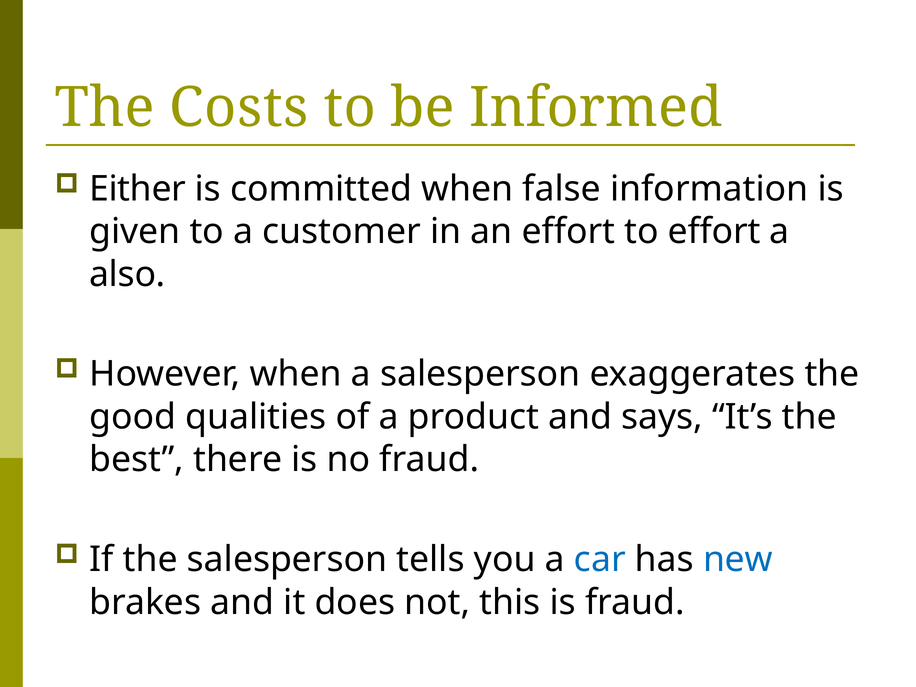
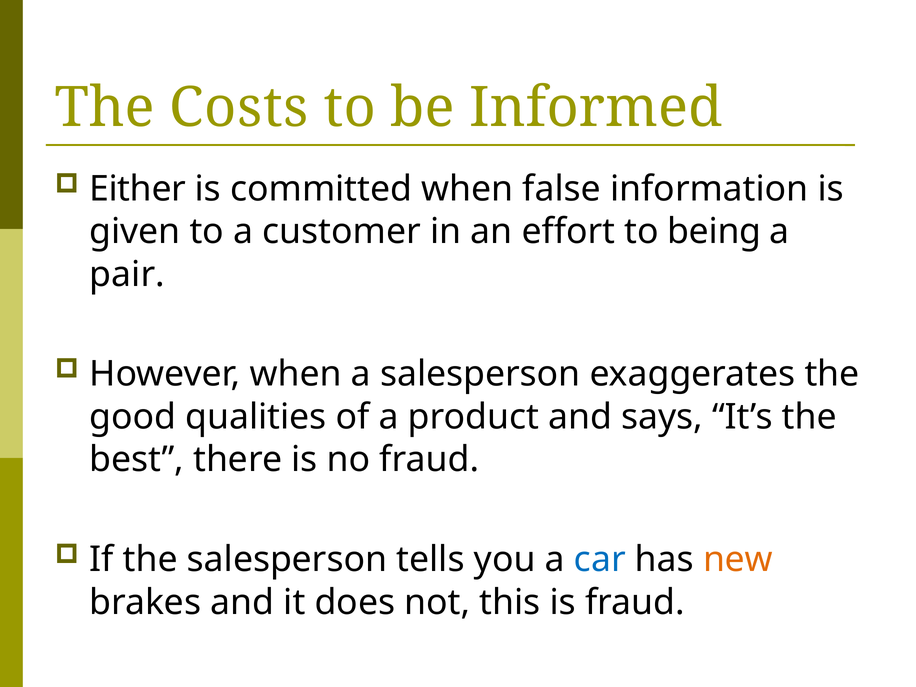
to effort: effort -> being
also: also -> pair
new colour: blue -> orange
